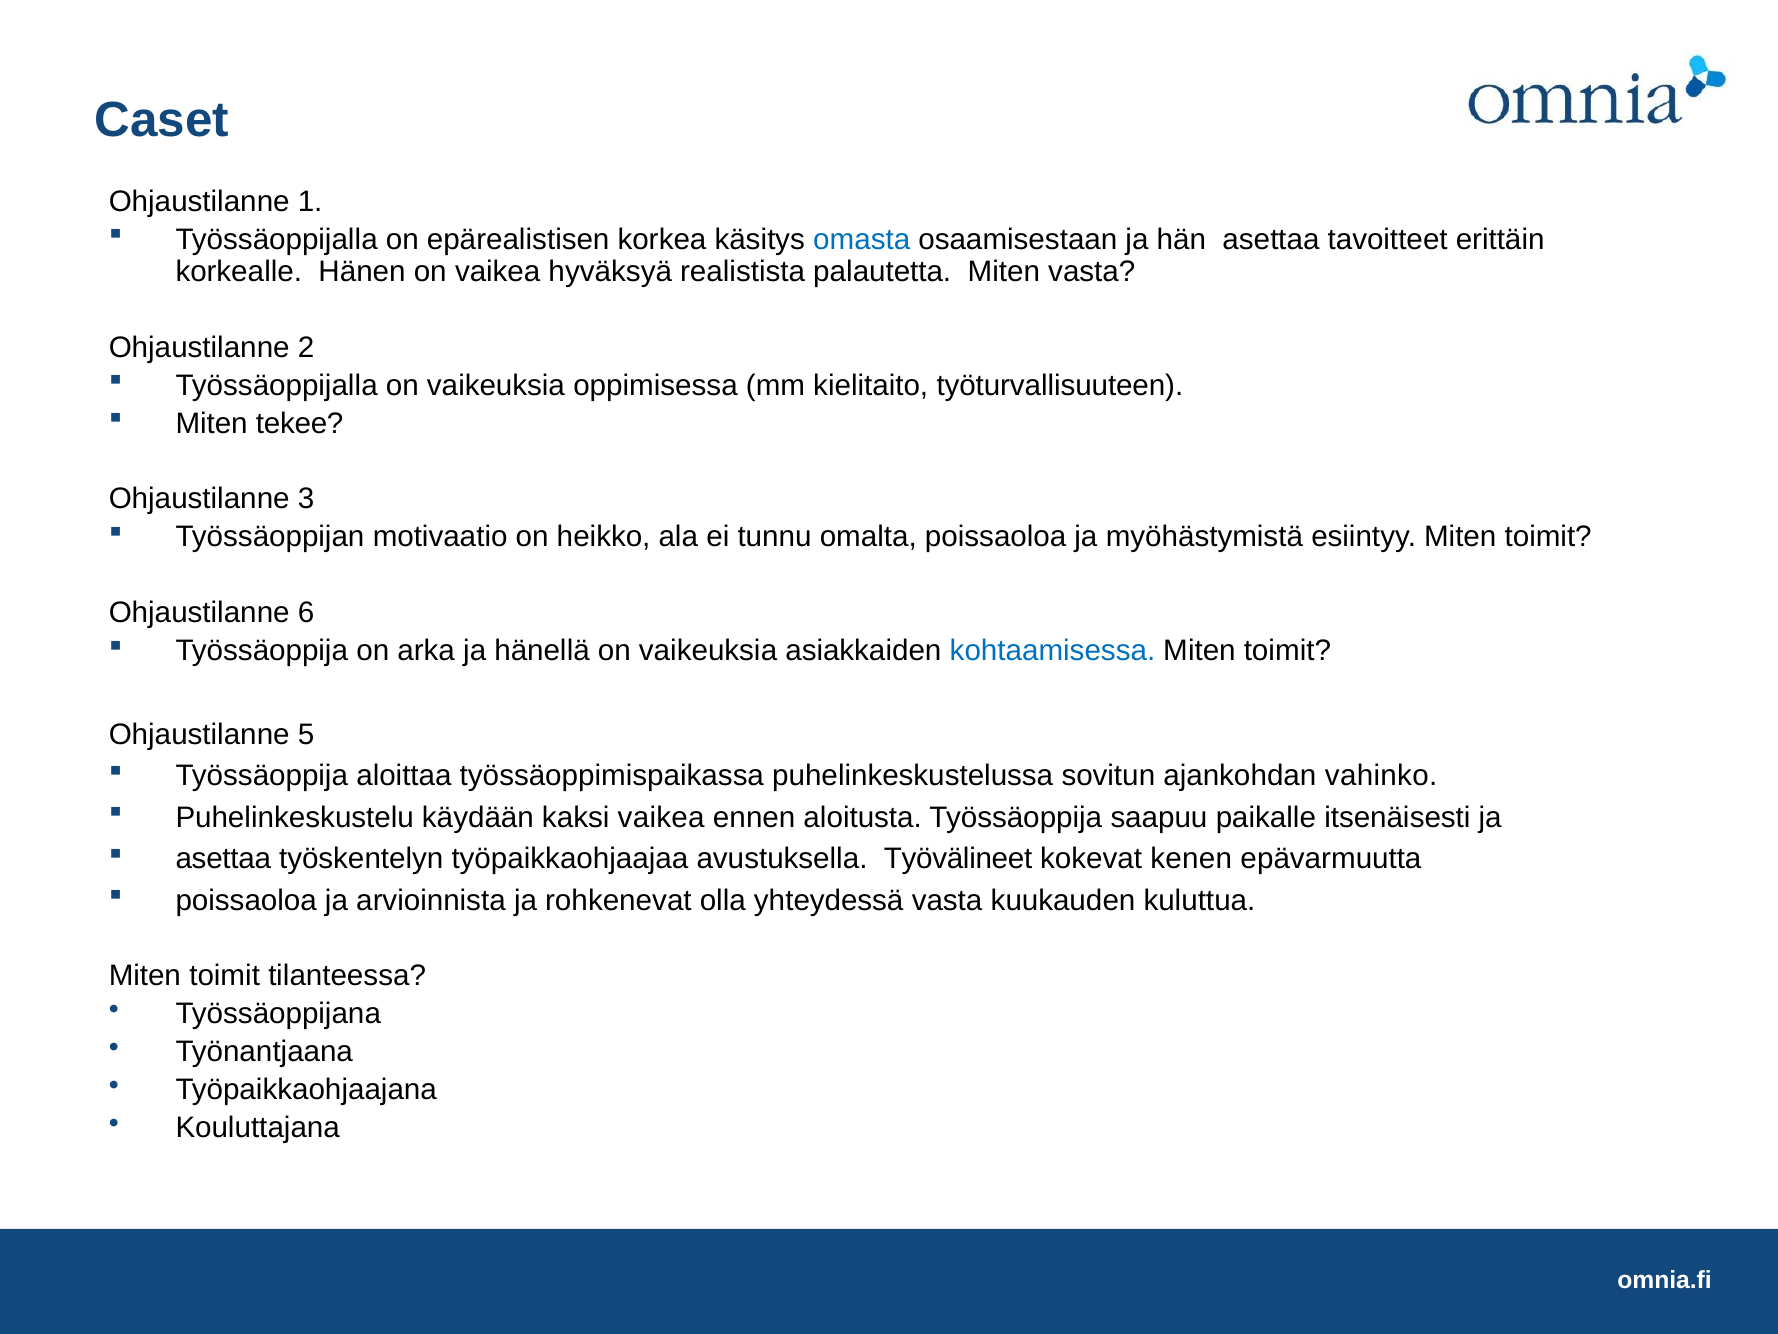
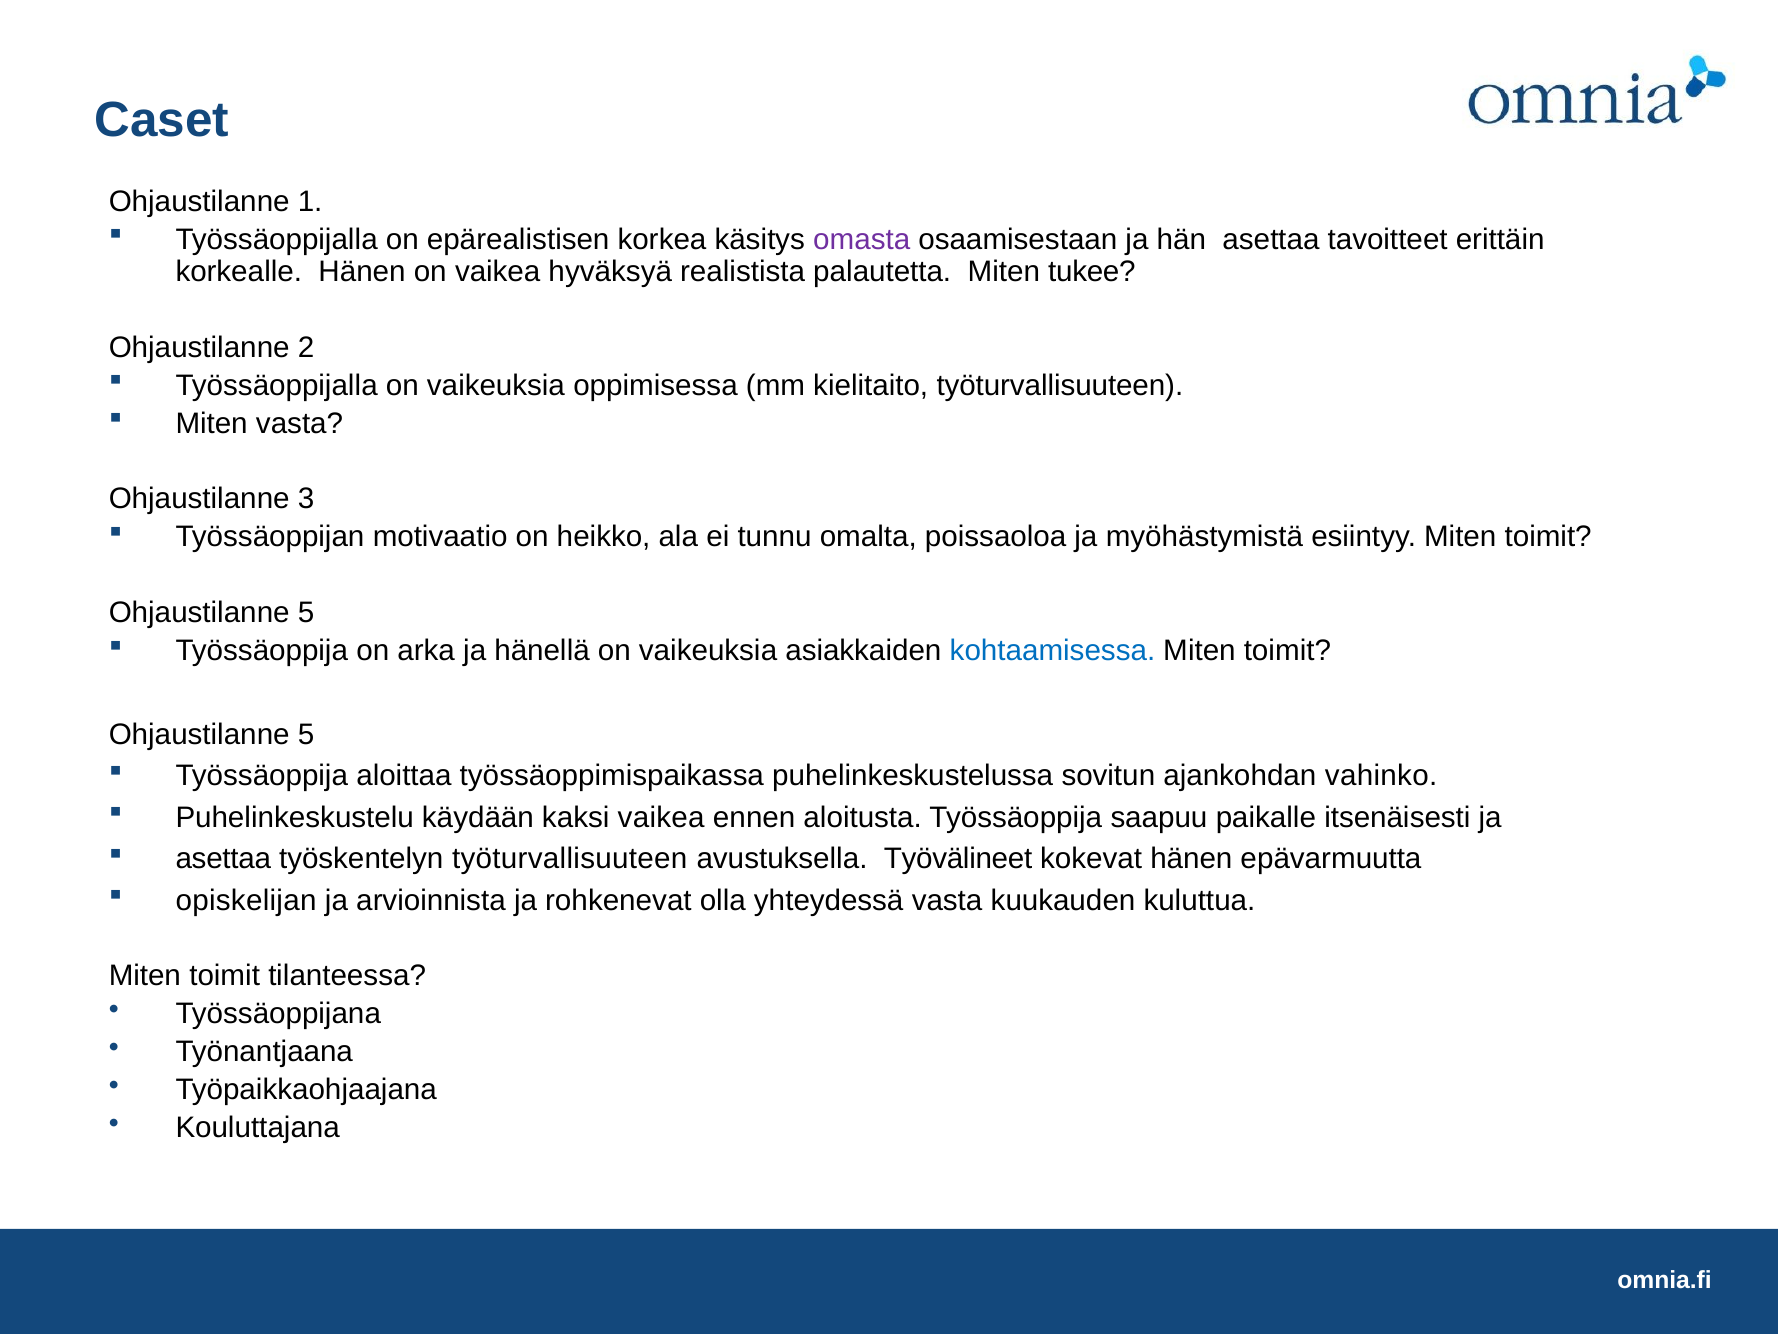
omasta colour: blue -> purple
Miten vasta: vasta -> tukee
Miten tekee: tekee -> vasta
6 at (306, 613): 6 -> 5
työskentelyn työpaikkaohjaajaa: työpaikkaohjaajaa -> työturvallisuuteen
kokevat kenen: kenen -> hänen
poissaoloa at (246, 900): poissaoloa -> opiskelijan
